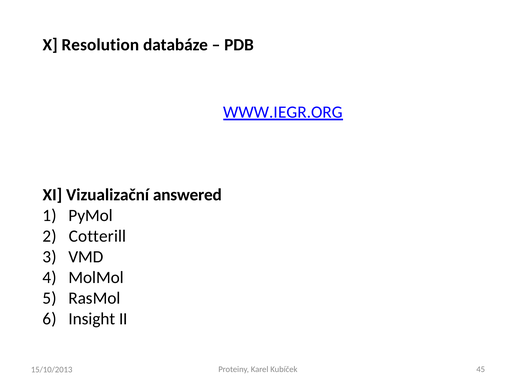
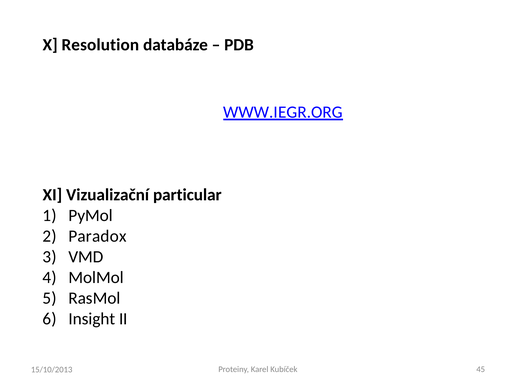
answered: answered -> particular
Cotterill: Cotterill -> Paradox
